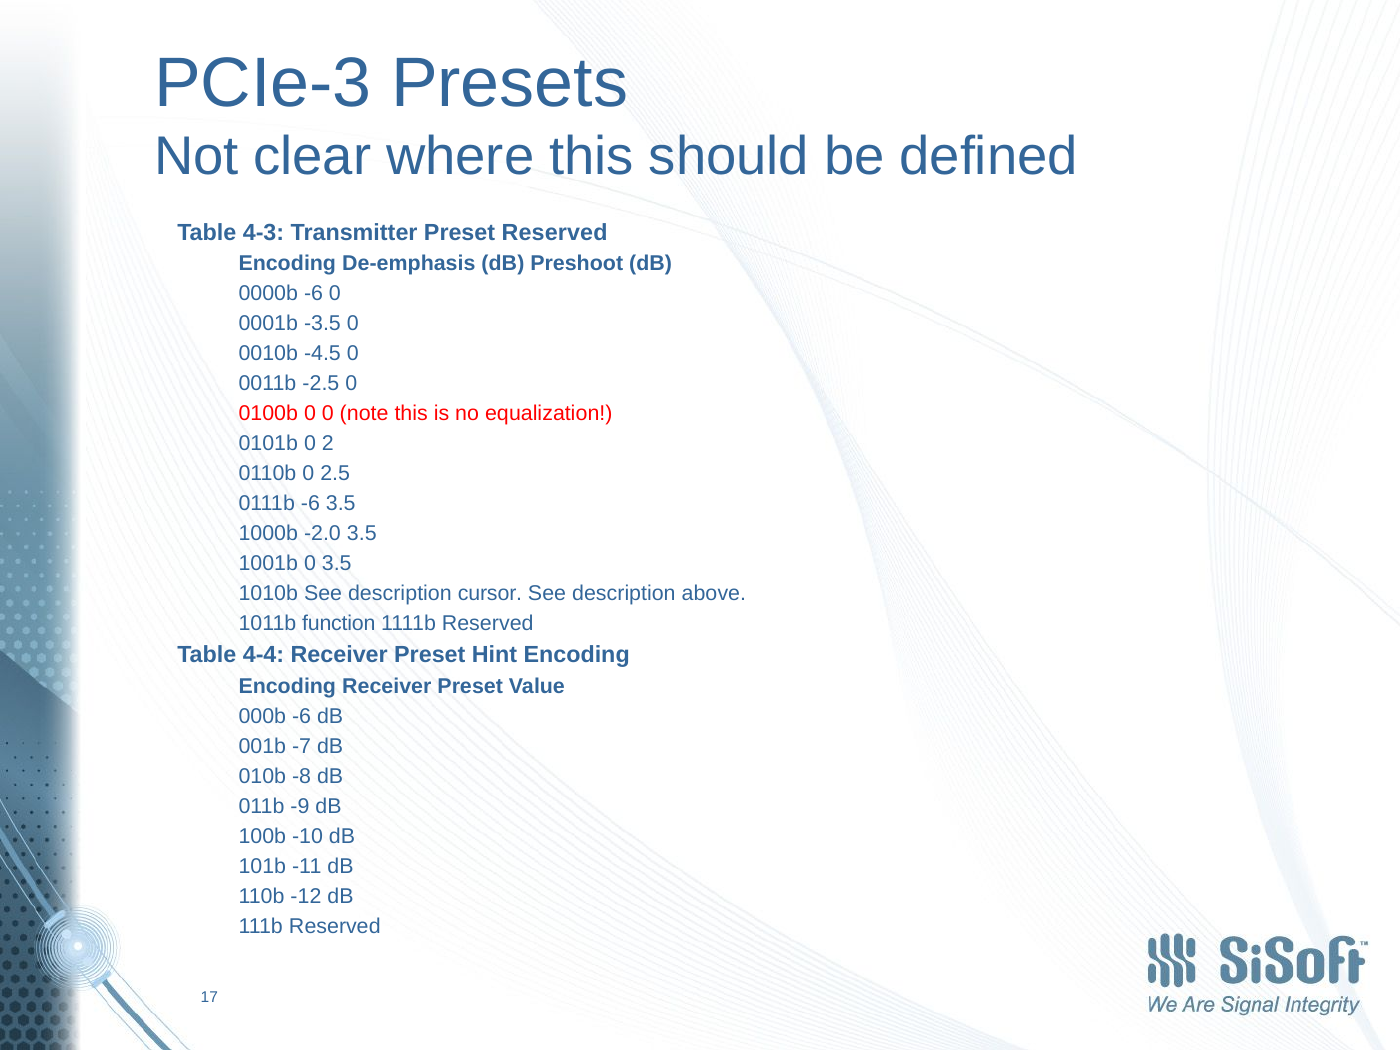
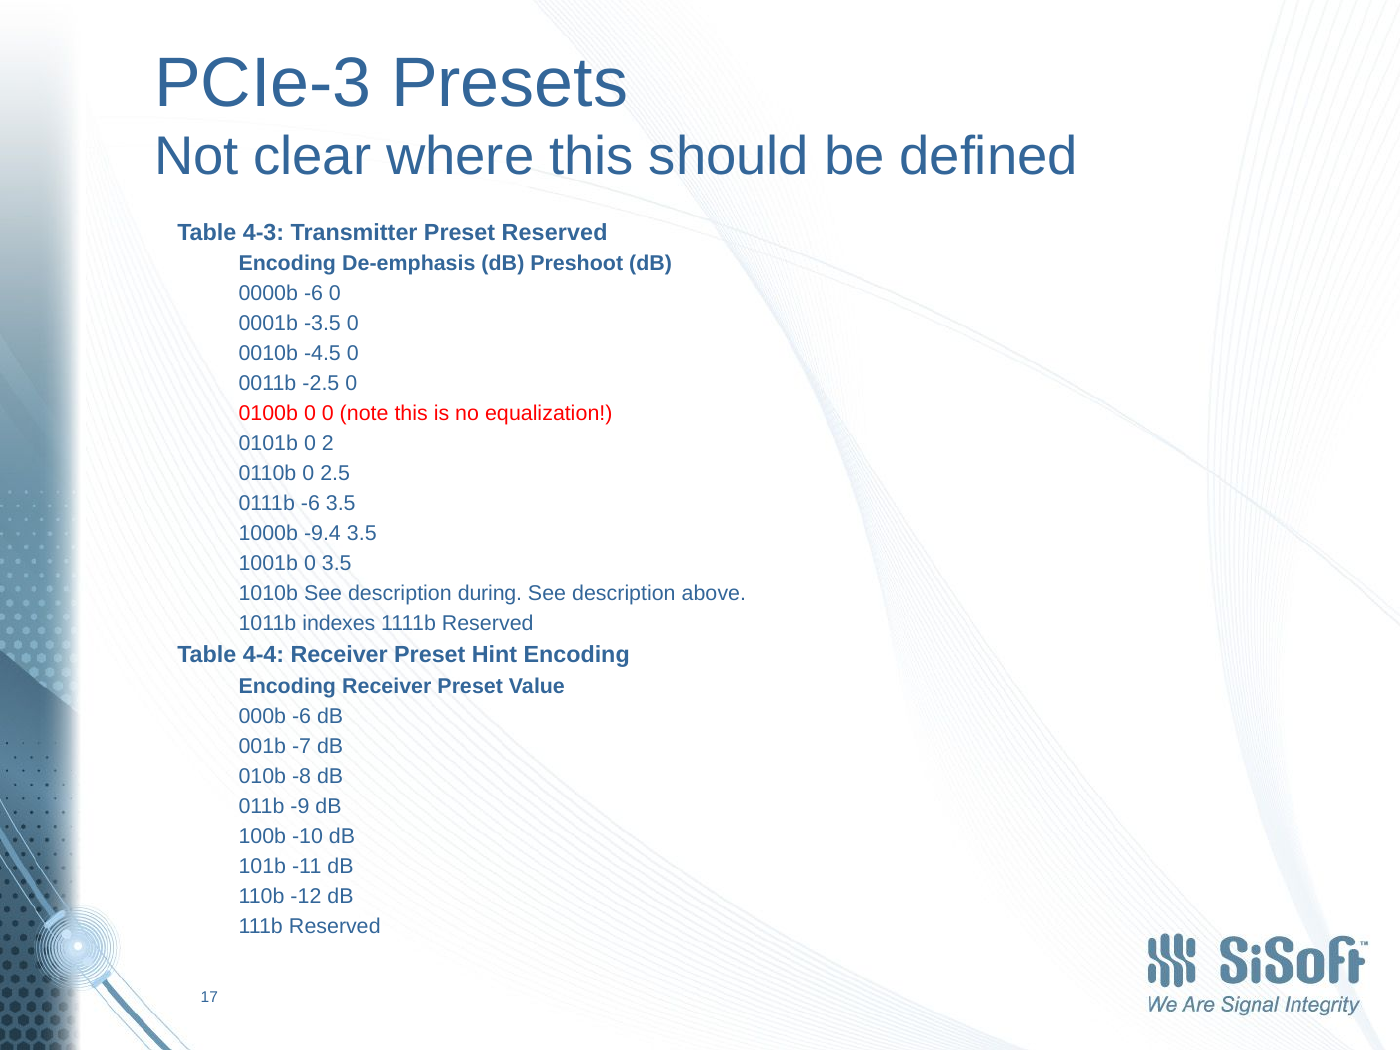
-2.0: -2.0 -> -9.4
cursor: cursor -> during
function: function -> indexes
